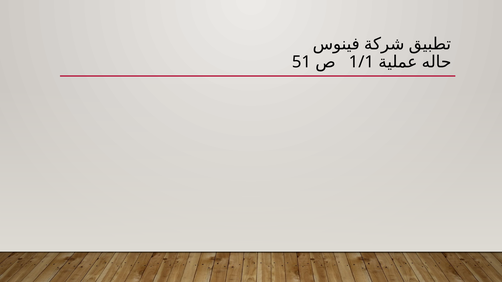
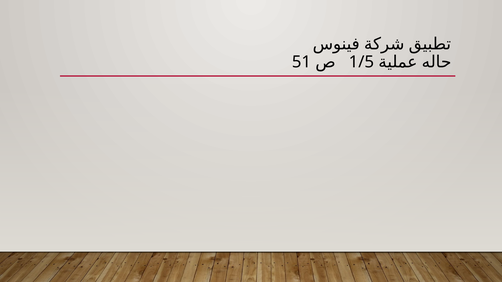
1/1: 1/1 -> 1/5
